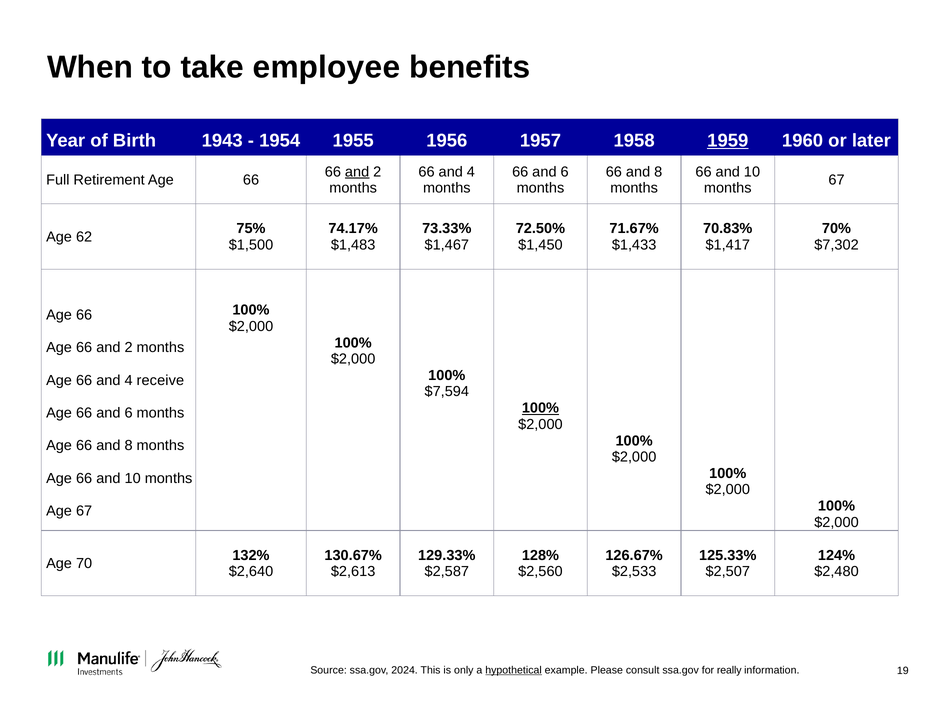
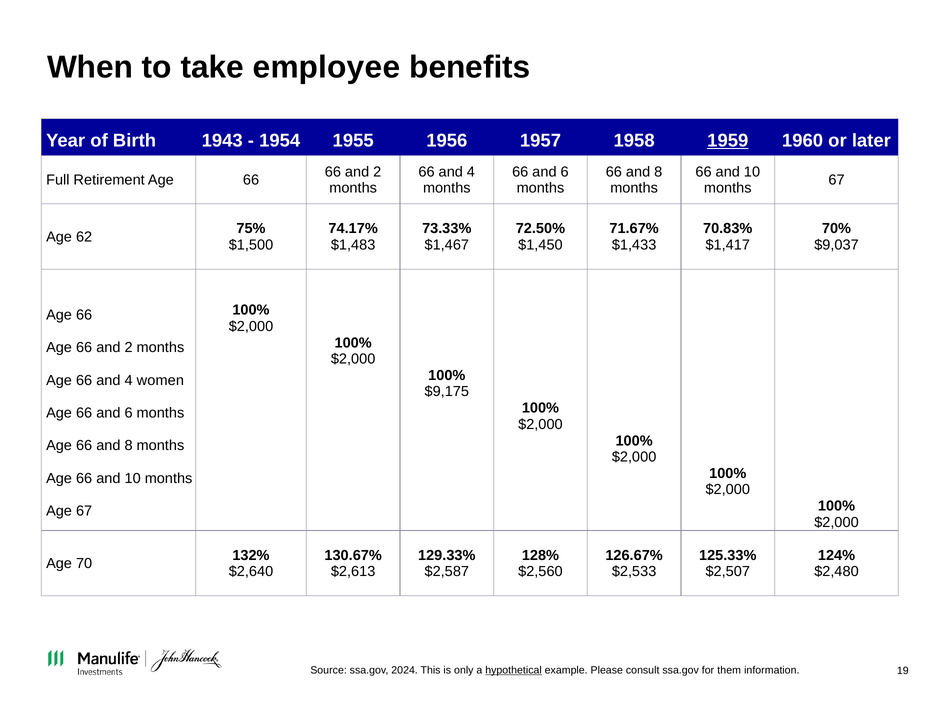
and at (357, 172) underline: present -> none
$7,302: $7,302 -> $9,037
receive: receive -> women
$7,594: $7,594 -> $9,175
100% at (540, 408) underline: present -> none
really: really -> them
